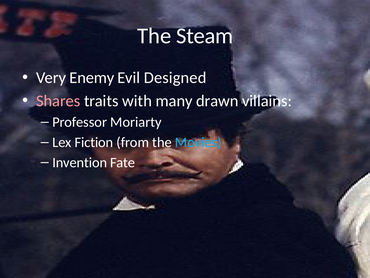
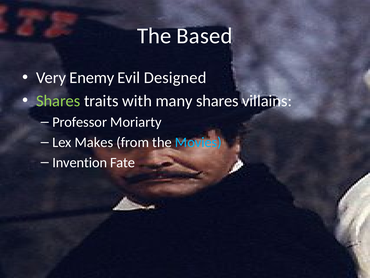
Steam: Steam -> Based
Shares at (58, 101) colour: pink -> light green
many drawn: drawn -> shares
Fiction: Fiction -> Makes
